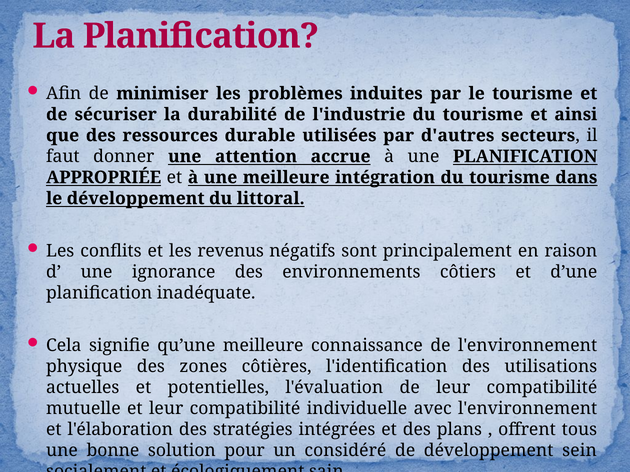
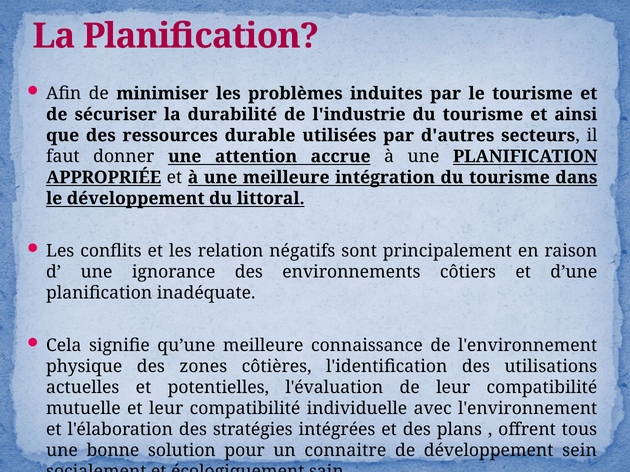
revenus: revenus -> relation
considéré: considéré -> connaitre
